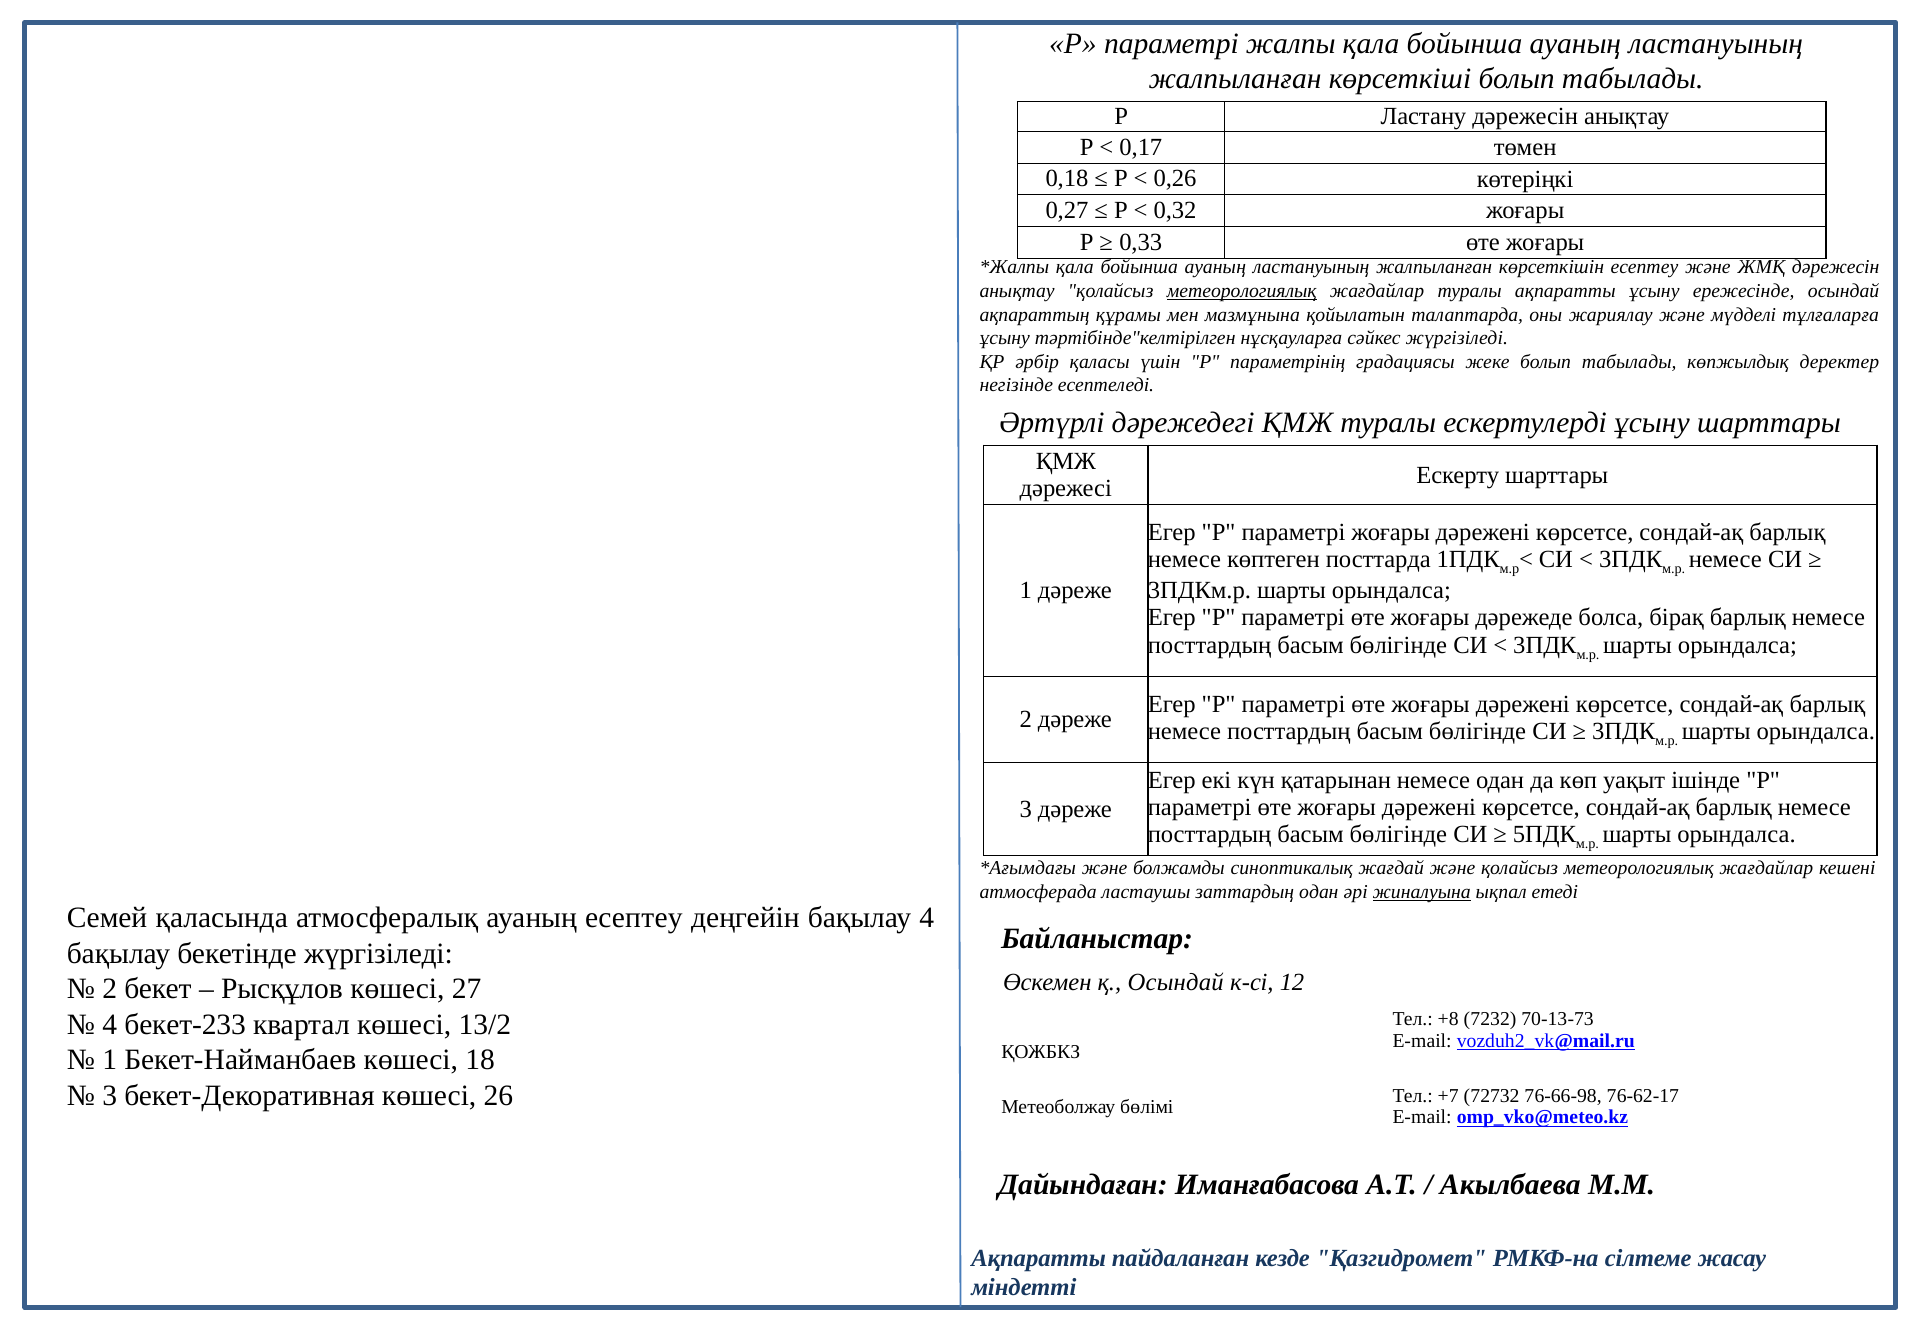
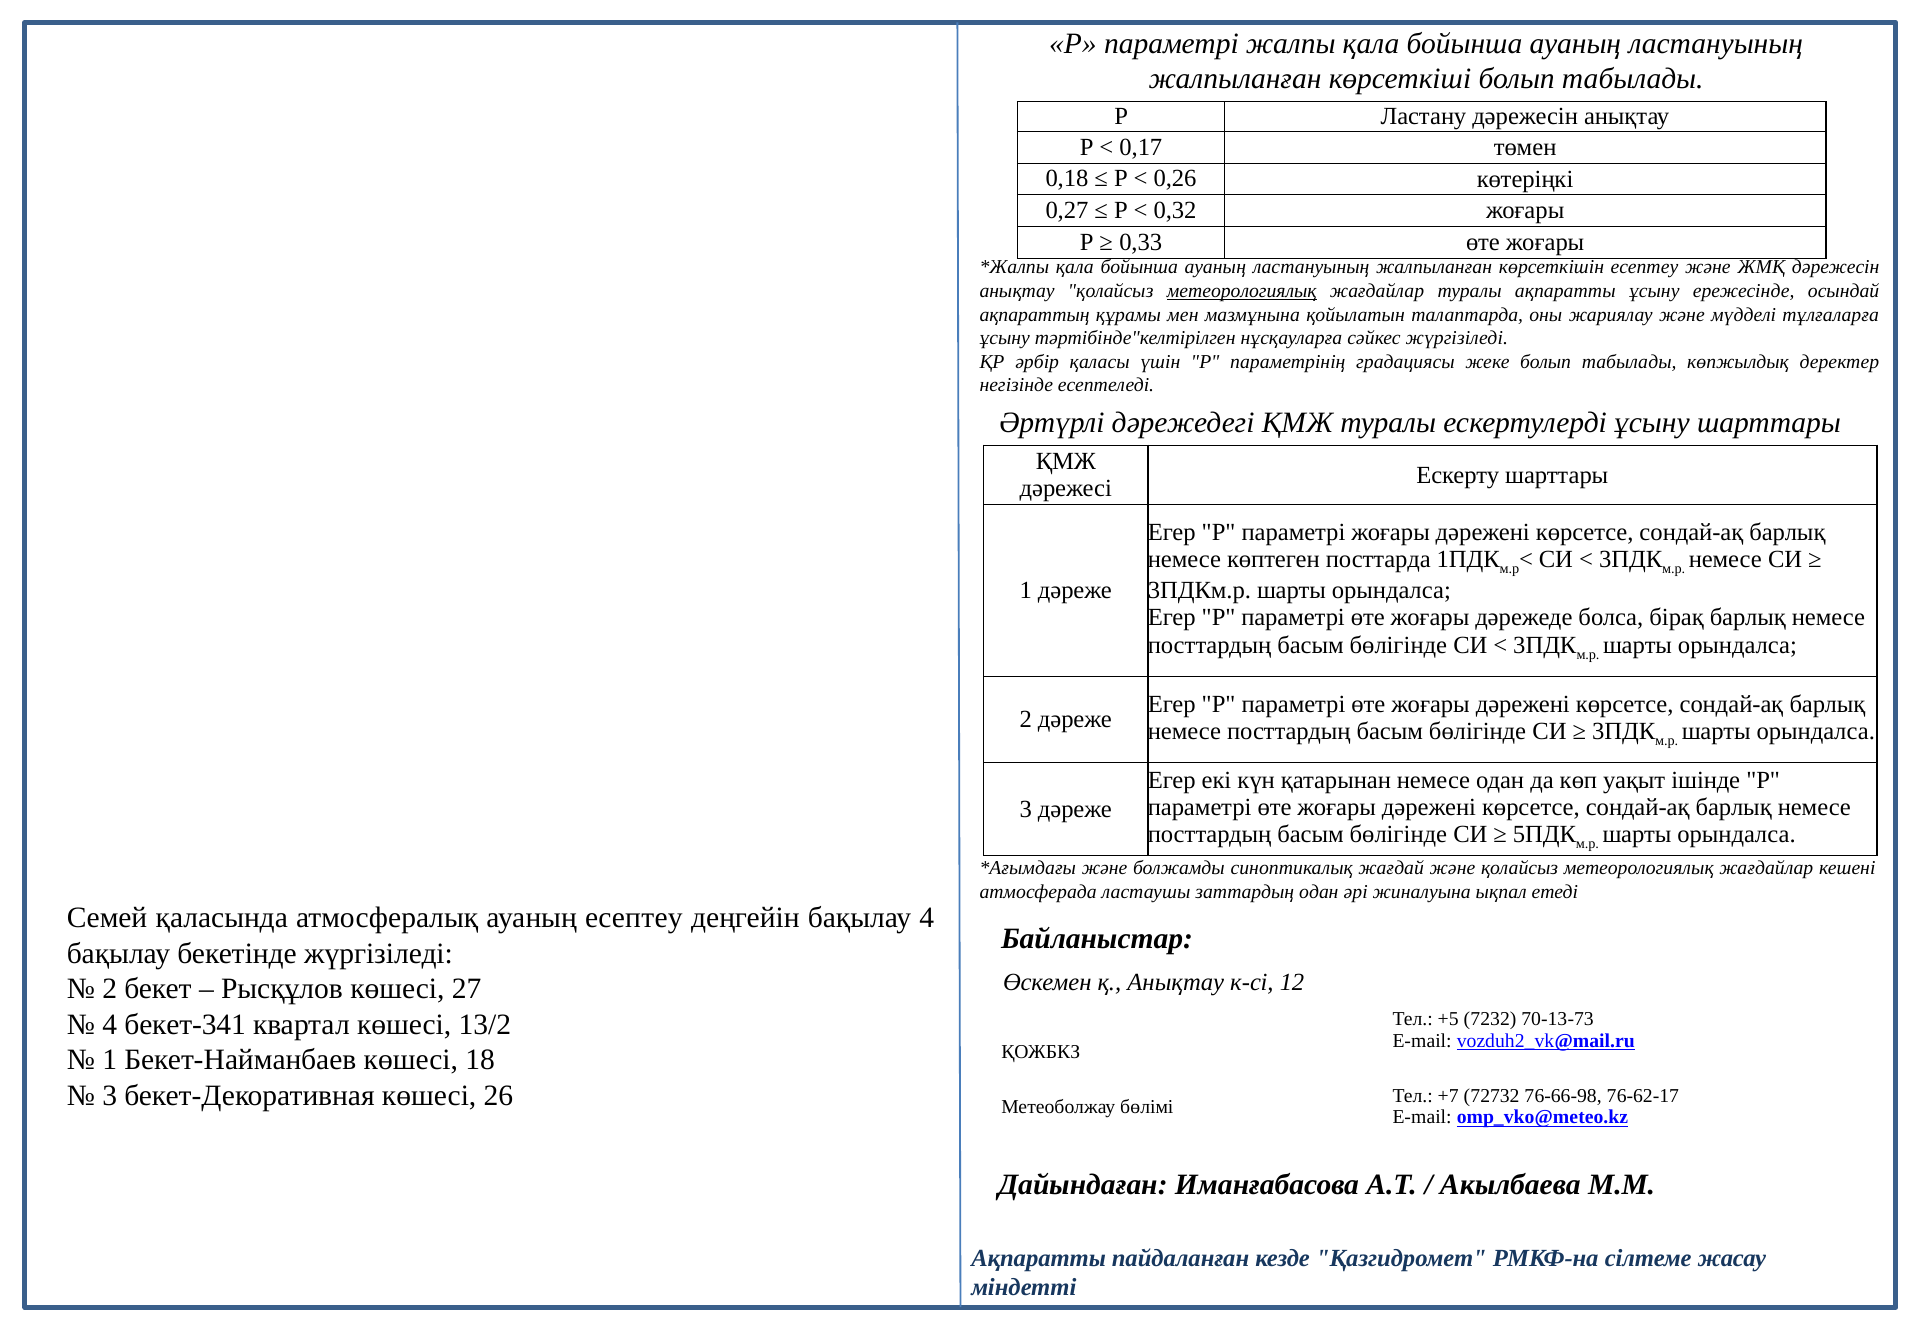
жиналуына underline: present -> none
қ Осындай: Осындай -> Анықтау
+8: +8 -> +5
бекет-233: бекет-233 -> бекет-341
